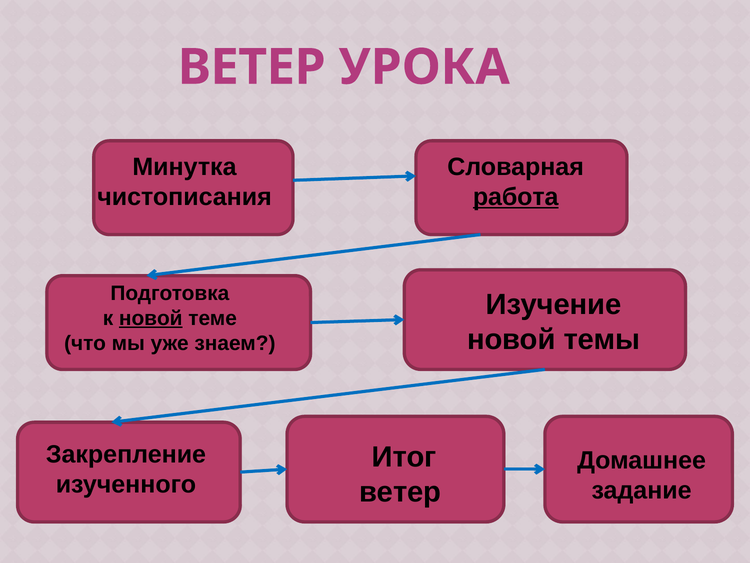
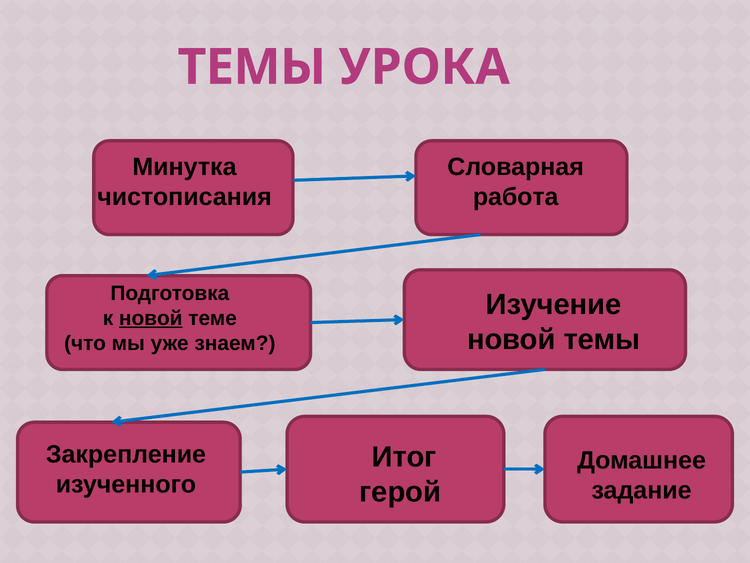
ВЕТЕР at (252, 67): ВЕТЕР -> ТЕМЫ
работа underline: present -> none
ветер at (400, 492): ветер -> герой
